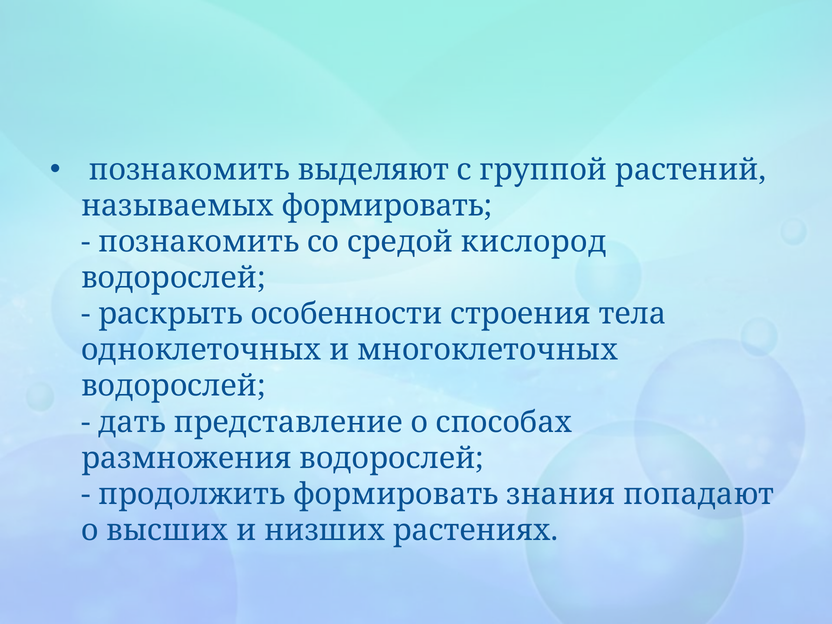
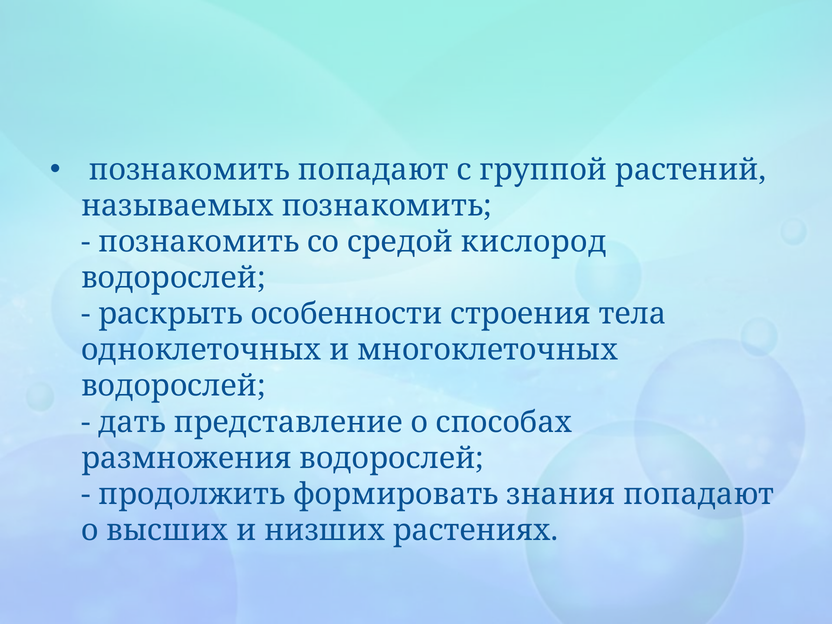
познакомить выделяют: выделяют -> попадают
называемых формировать: формировать -> познакомить
